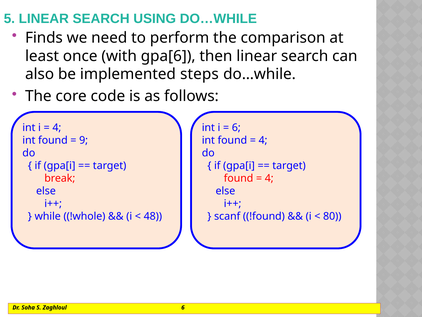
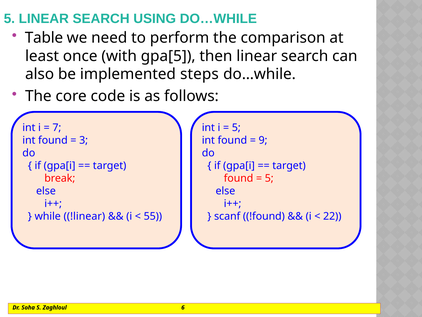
Finds: Finds -> Table
gpa[6: gpa[6 -> gpa[5
4 at (57, 128): 4 -> 7
6 at (236, 128): 6 -> 5
9: 9 -> 3
4 at (263, 140): 4 -> 9
4 at (269, 178): 4 -> 5
!whole: !whole -> !linear
48: 48 -> 55
80: 80 -> 22
